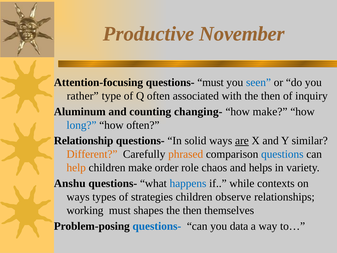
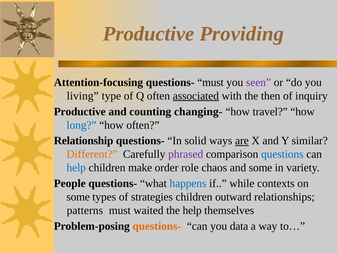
November: November -> Providing
seen colour: blue -> purple
rather: rather -> living
associated underline: none -> present
Aluminum at (80, 111): Aluminum -> Productive
how make: make -> travel
phrased colour: orange -> purple
help at (76, 168) colour: orange -> blue
and helps: helps -> some
Anshu: Anshu -> People
ways at (78, 197): ways -> some
observe: observe -> outward
working: working -> patterns
shapes: shapes -> waited
then at (192, 210): then -> help
questions- at (157, 226) colour: blue -> orange
